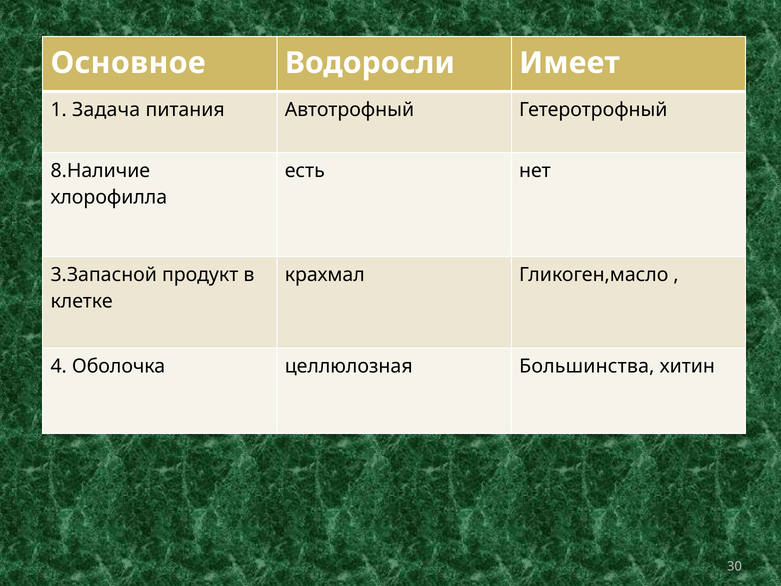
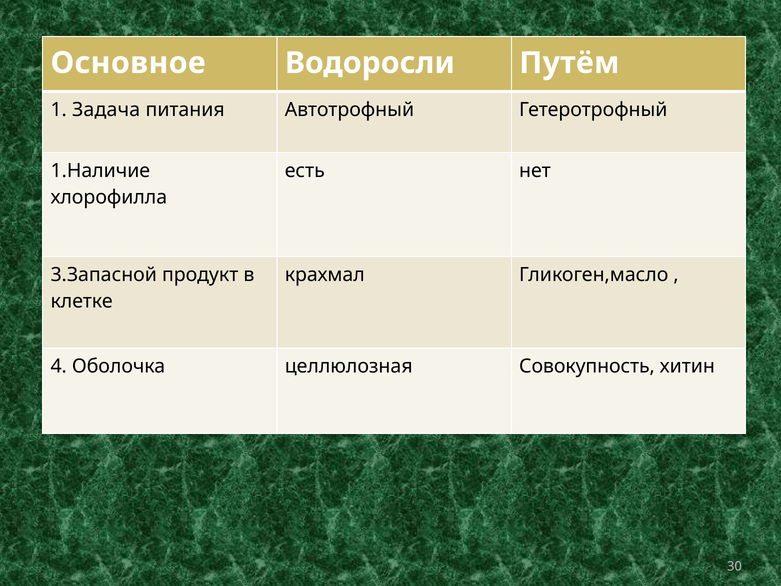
Имеет: Имеет -> Путём
8.Наличие: 8.Наличие -> 1.Наличие
Большинства: Большинства -> Совокупность
